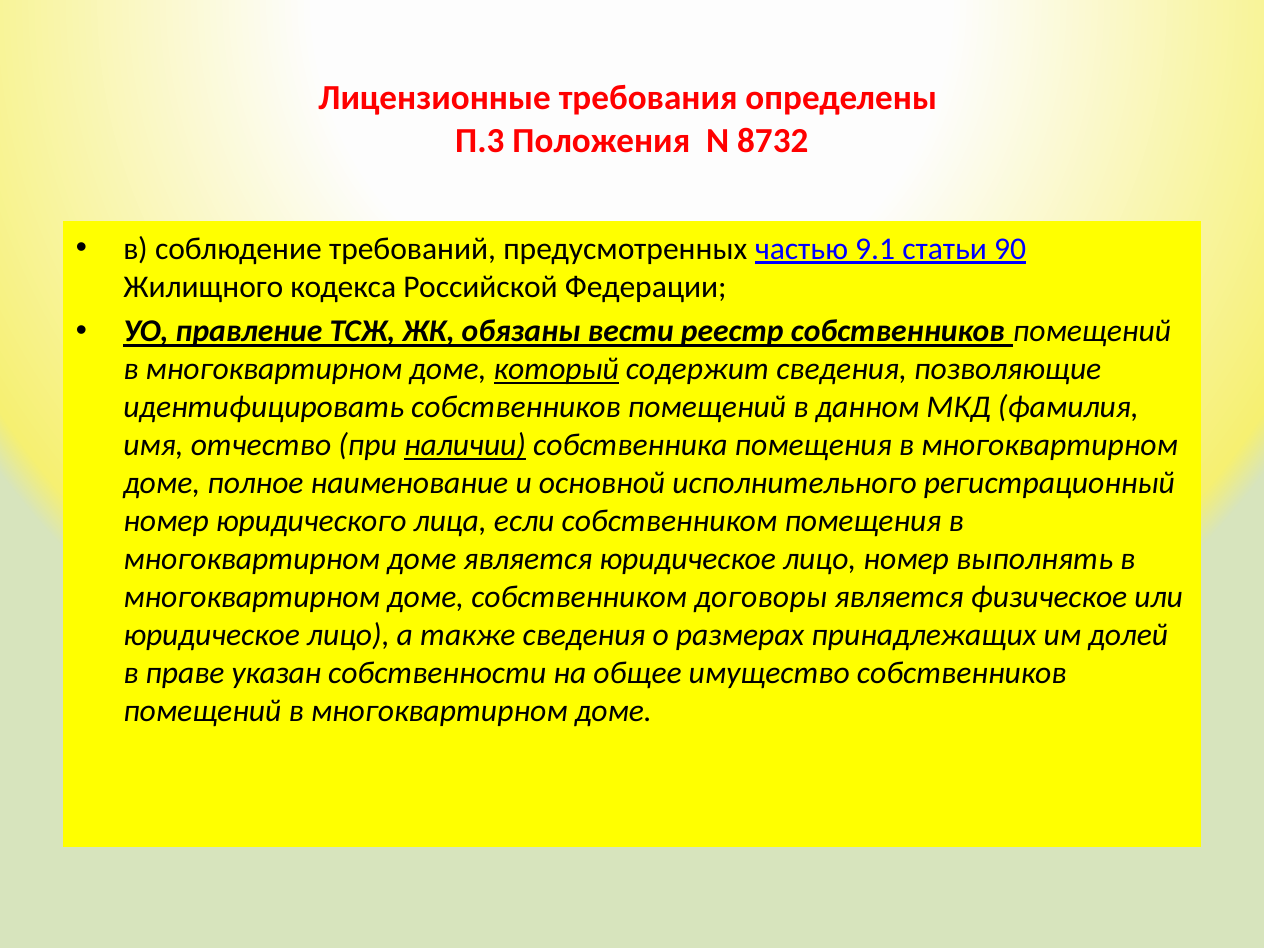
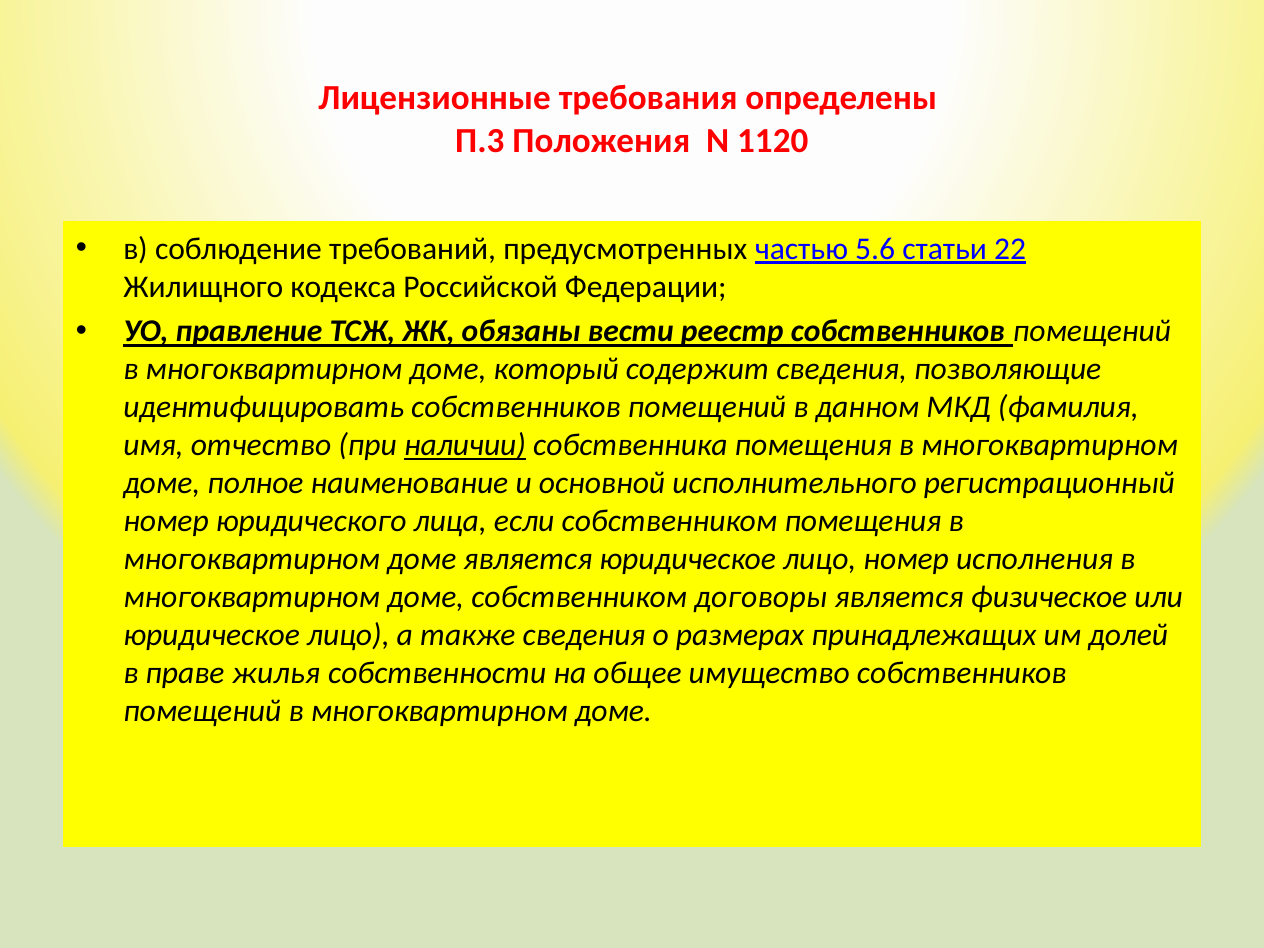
8732: 8732 -> 1120
9.1: 9.1 -> 5.6
90: 90 -> 22
который underline: present -> none
выполнять: выполнять -> исполнения
указан: указан -> жилья
